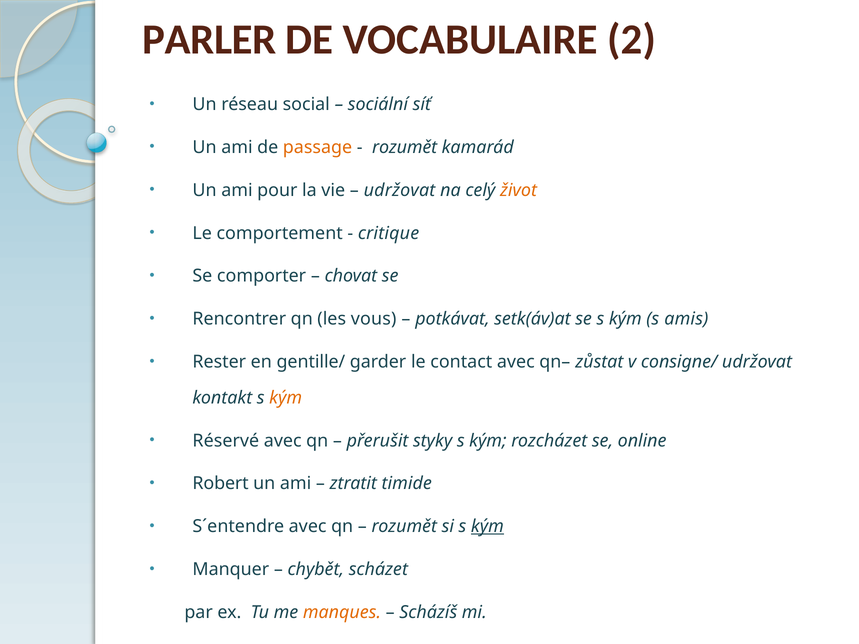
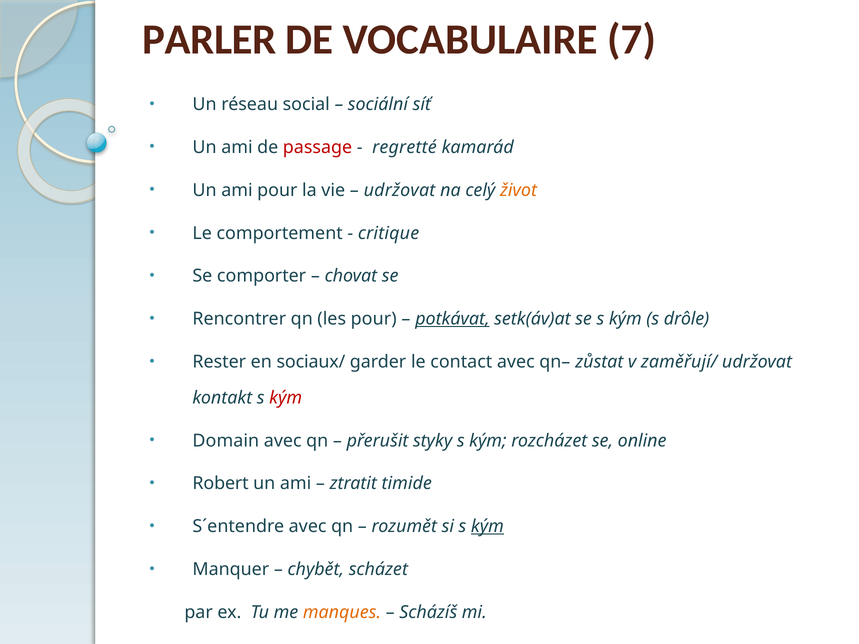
2: 2 -> 7
passage colour: orange -> red
rozumět at (405, 147): rozumět -> regretté
les vous: vous -> pour
potkávat underline: none -> present
amis: amis -> drôle
gentille/: gentille/ -> sociaux/
consigne/: consigne/ -> zaměřují/
kým at (286, 398) colour: orange -> red
Réservé: Réservé -> Domain
